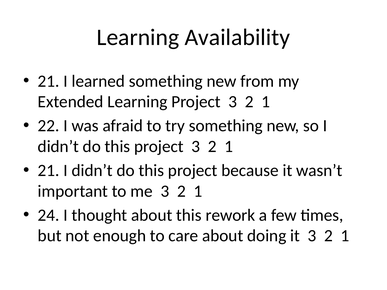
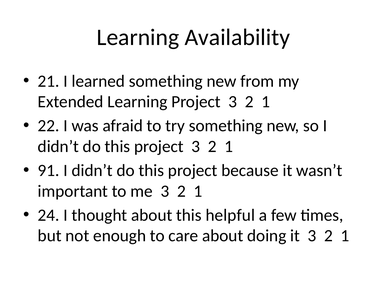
21 at (49, 171): 21 -> 91
rework: rework -> helpful
